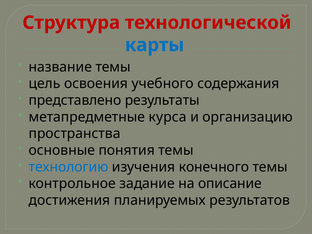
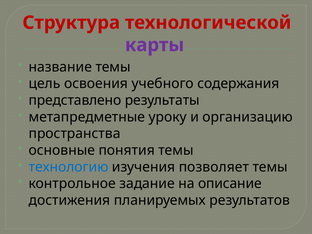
карты colour: blue -> purple
курса: курса -> уроку
конечного: конечного -> позволяет
